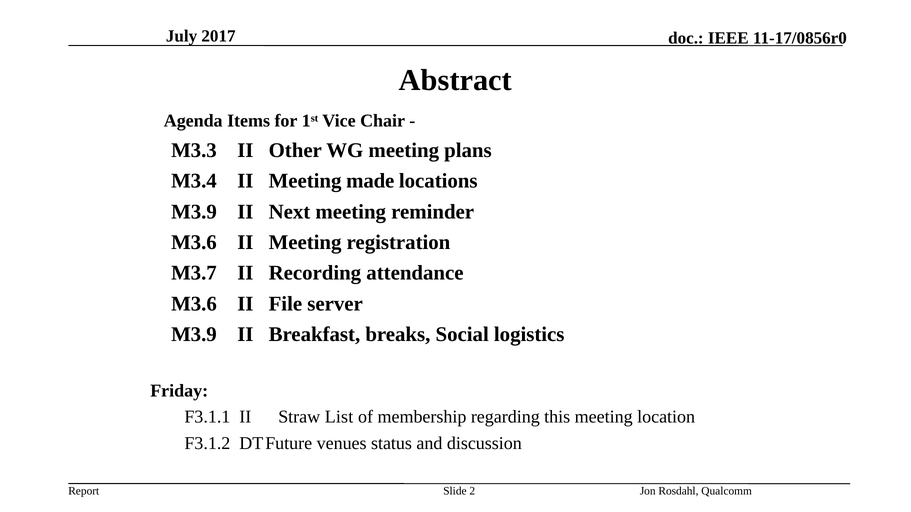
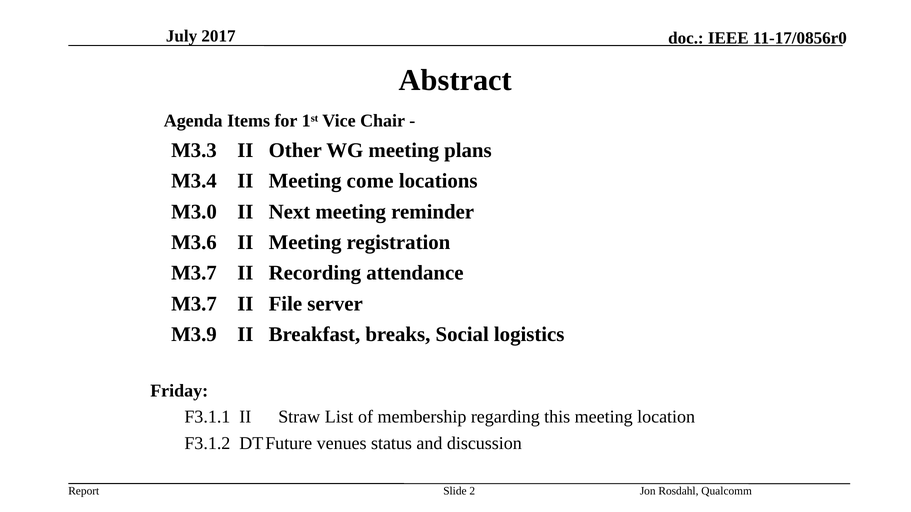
made: made -> come
M3.9 at (194, 212): M3.9 -> M3.0
M3.6 at (194, 304): M3.6 -> M3.7
